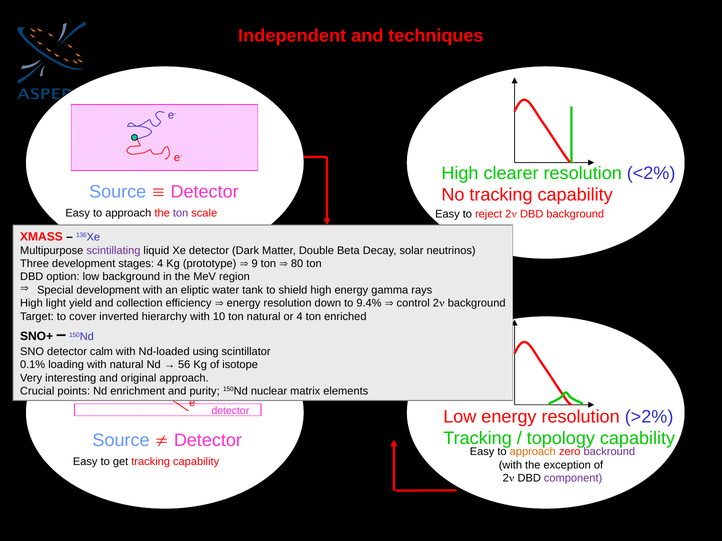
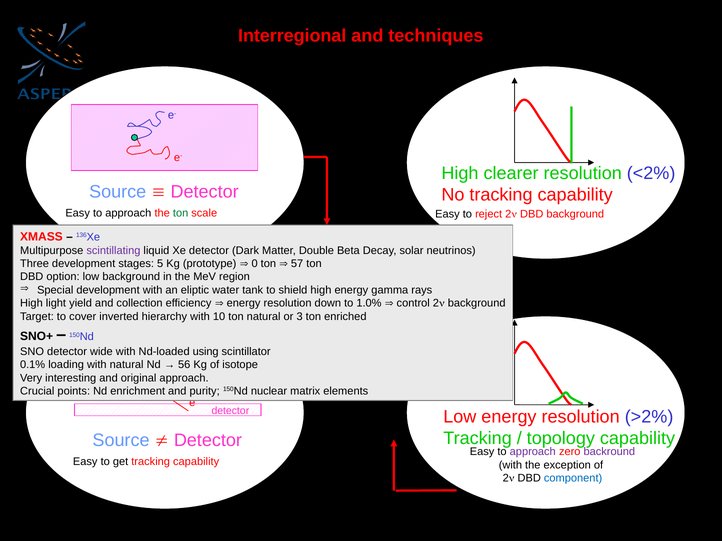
Independent: Independent -> Interregional
ton at (181, 213) colour: purple -> green
stages 4: 4 -> 5
9: 9 -> 0
80: 80 -> 57
9.4%: 9.4% -> 1.0%
or 4: 4 -> 3
calm: calm -> wide
approach at (533, 452) colour: orange -> purple
component colour: purple -> blue
